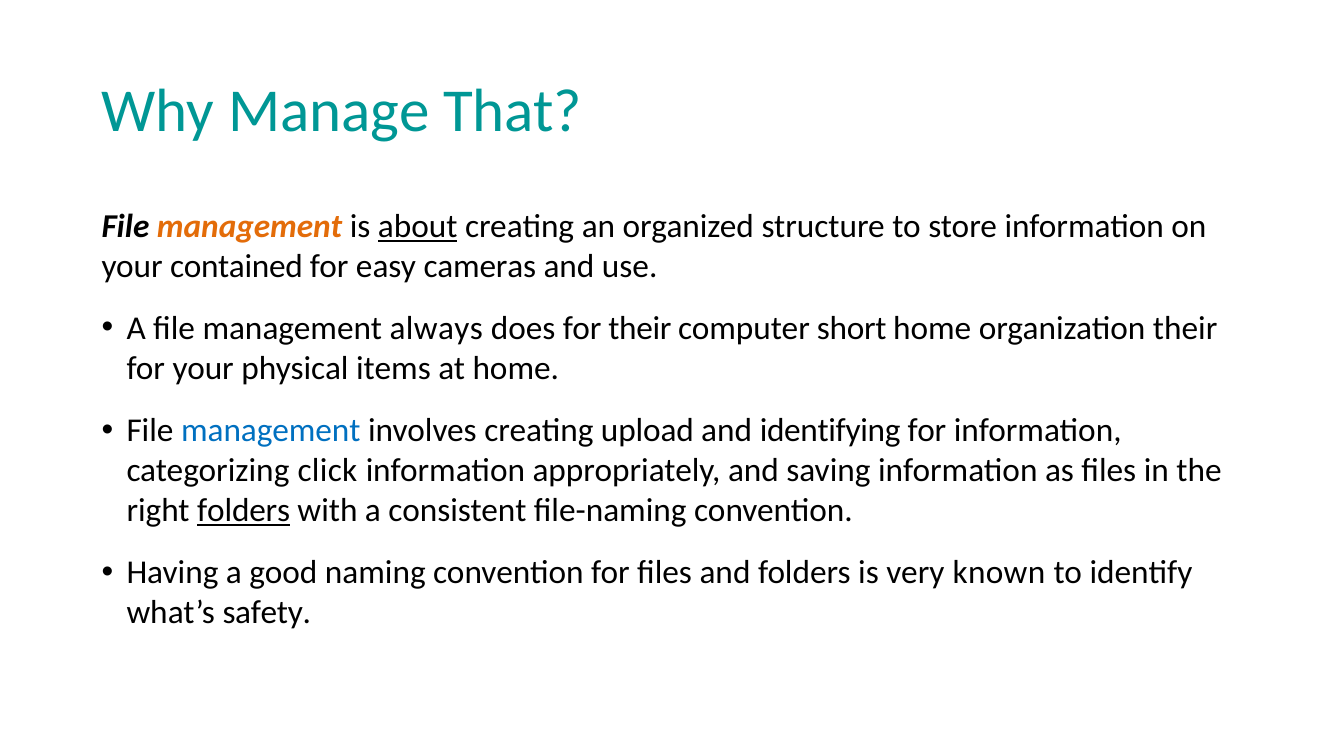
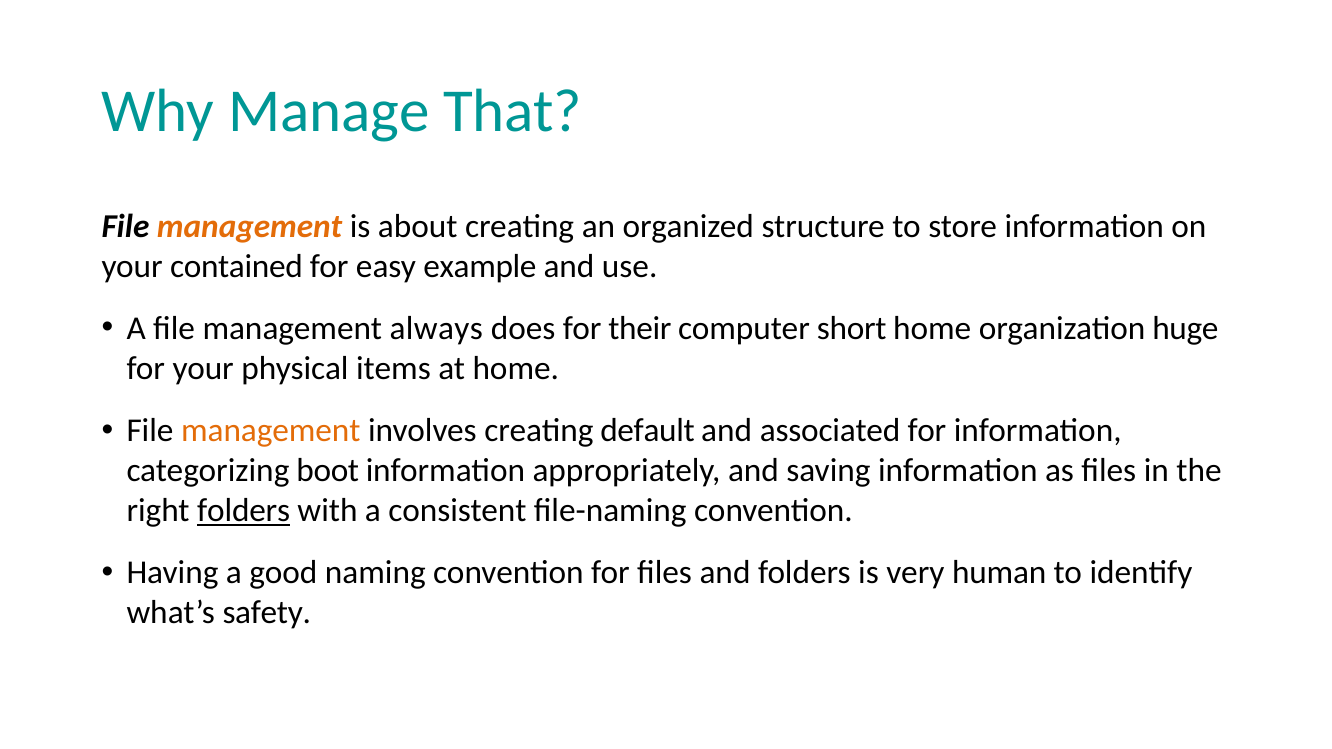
about underline: present -> none
cameras: cameras -> example
organization their: their -> huge
management at (271, 431) colour: blue -> orange
upload: upload -> default
identifying: identifying -> associated
click: click -> boot
known: known -> human
